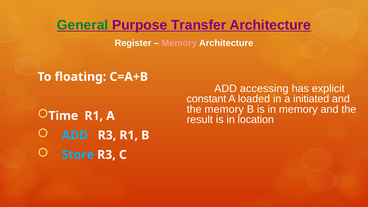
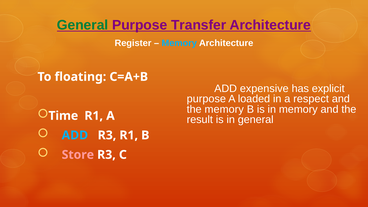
Memory at (179, 43) colour: pink -> light blue
accessing: accessing -> expensive
constant at (206, 99): constant -> purpose
initiated: initiated -> respect
in location: location -> general
Store colour: light blue -> pink
